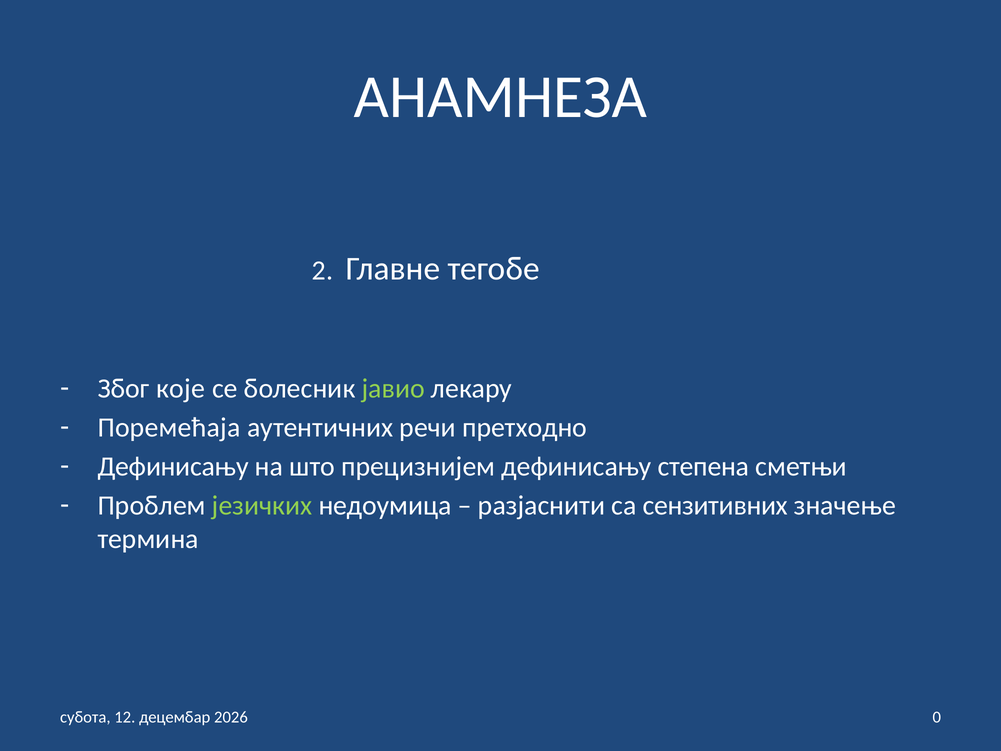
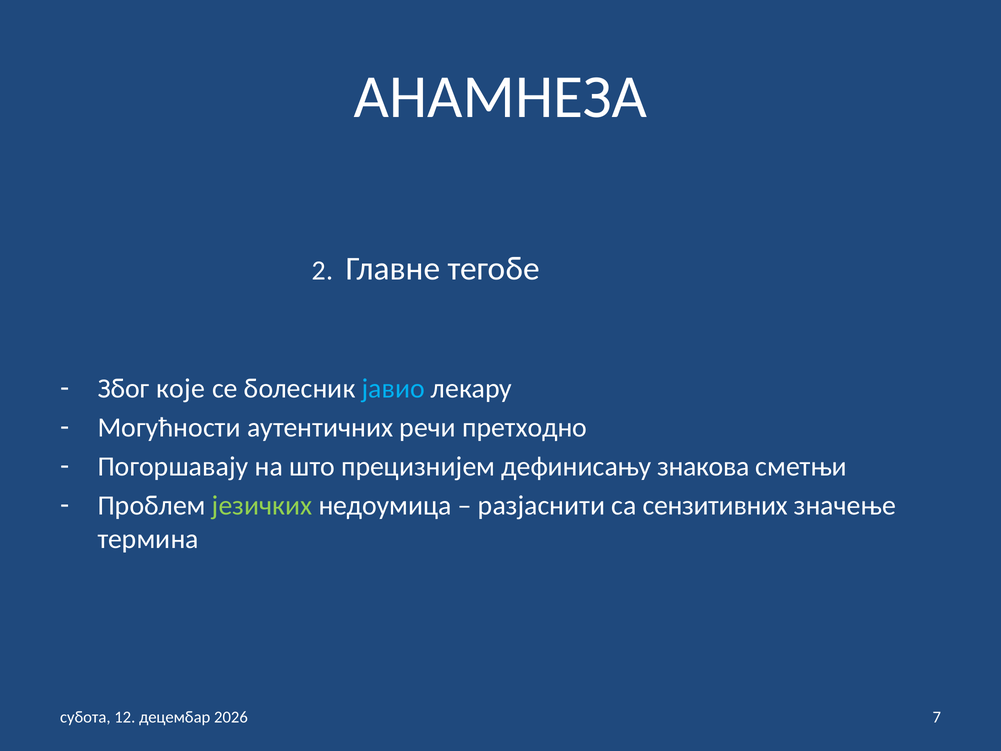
јавио colour: light green -> light blue
Поремећаја: Поремећаја -> Могућности
Дефинисању at (173, 467): Дефинисању -> Погоршавају
степена: степена -> знакова
0: 0 -> 7
